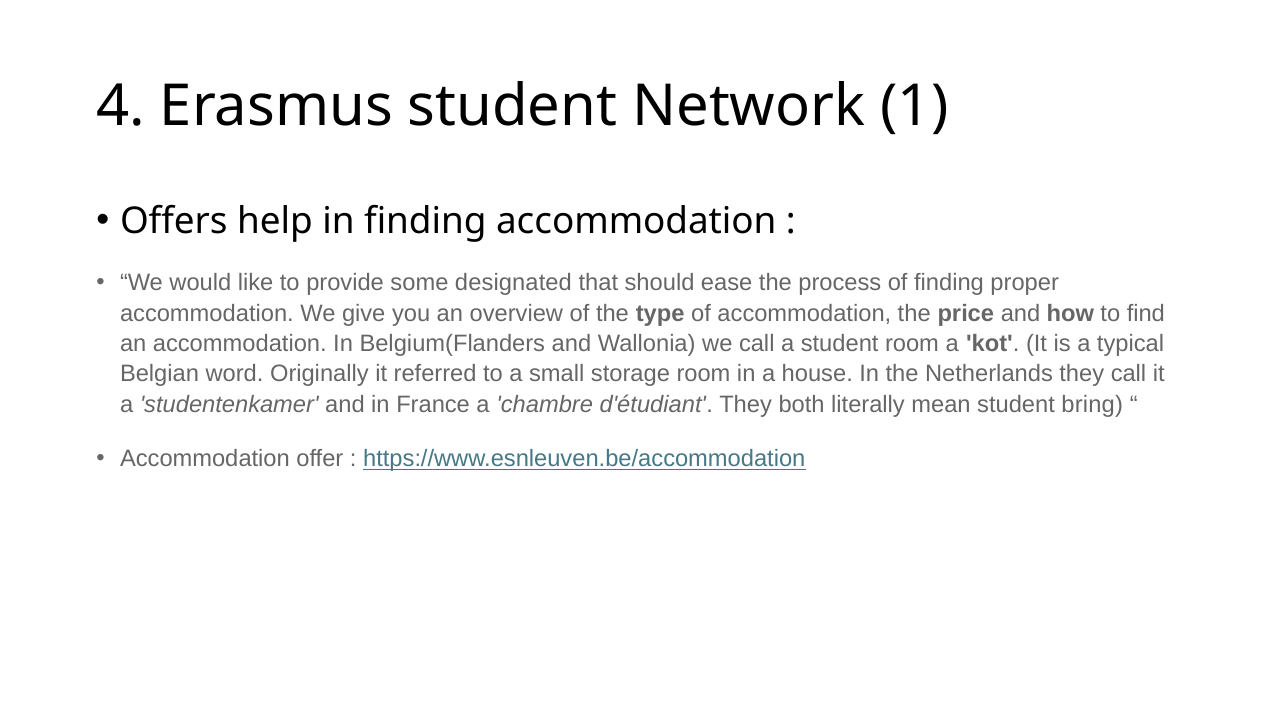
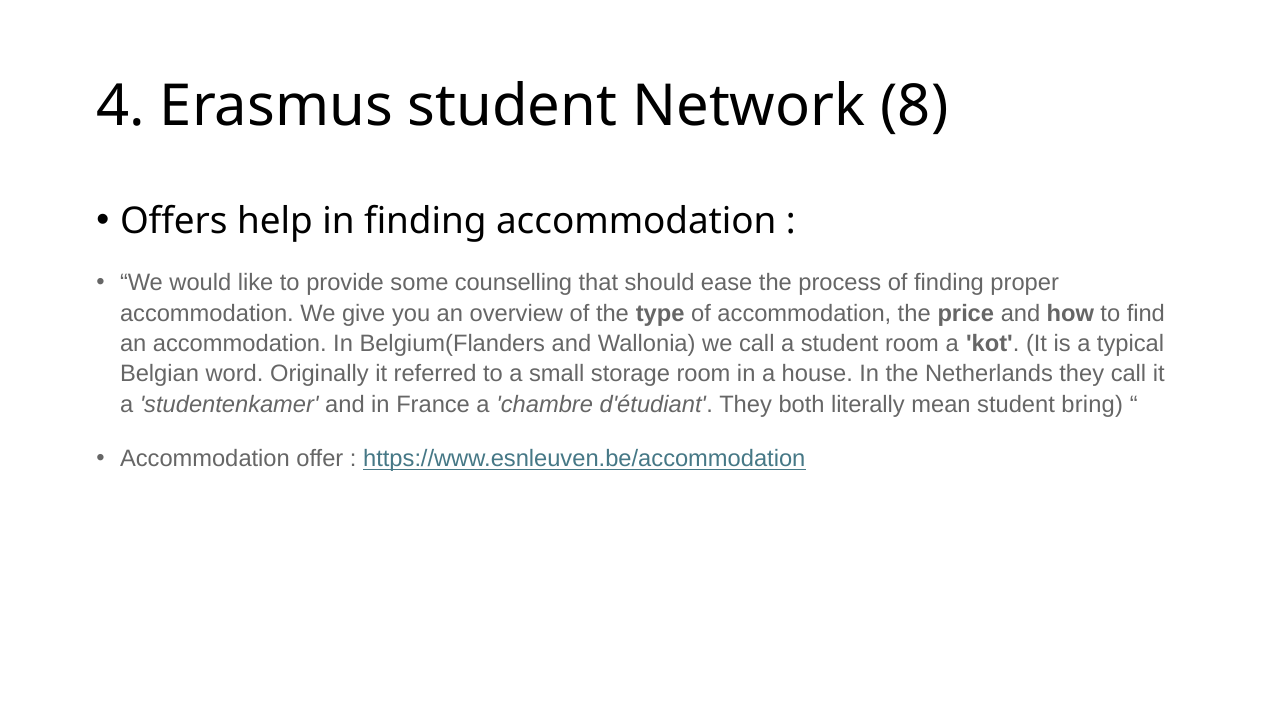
1: 1 -> 8
designated: designated -> counselling
